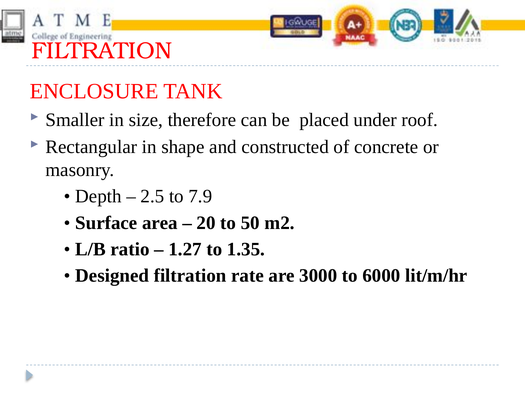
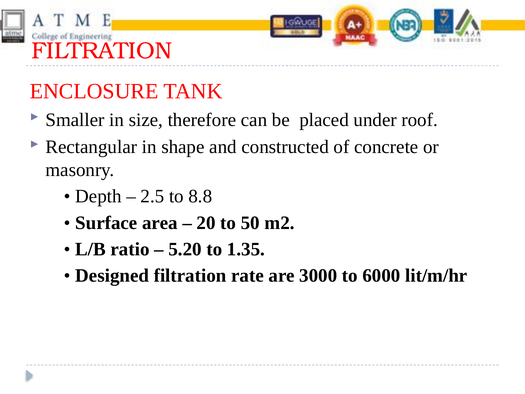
7.9: 7.9 -> 8.8
1.27: 1.27 -> 5.20
